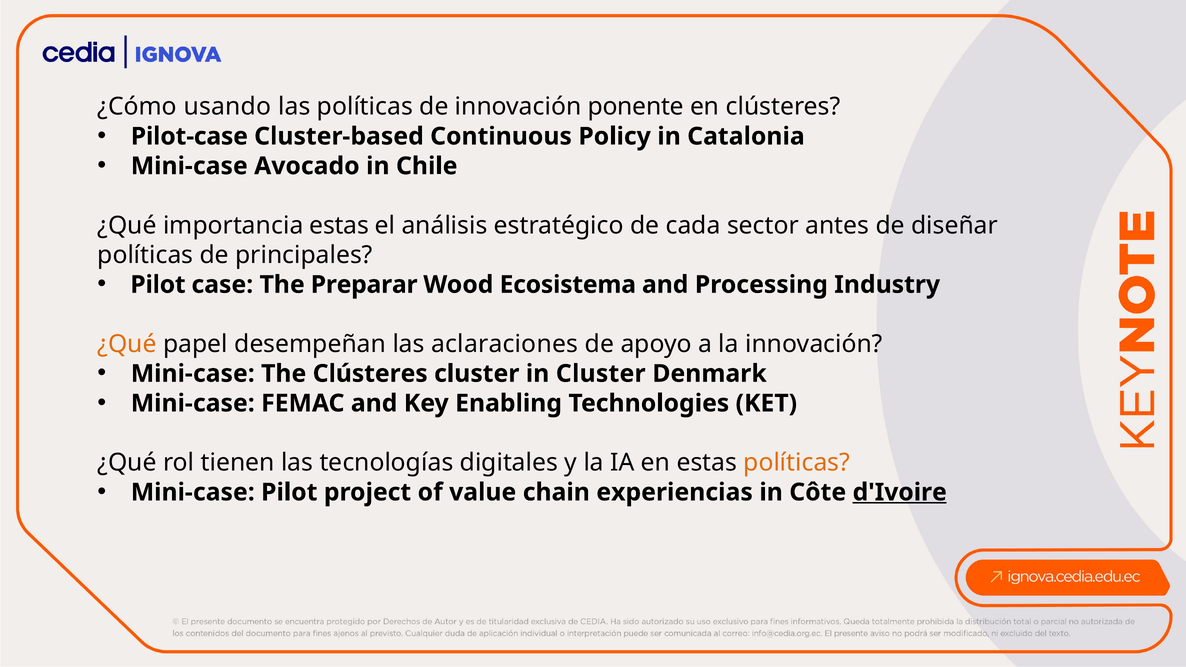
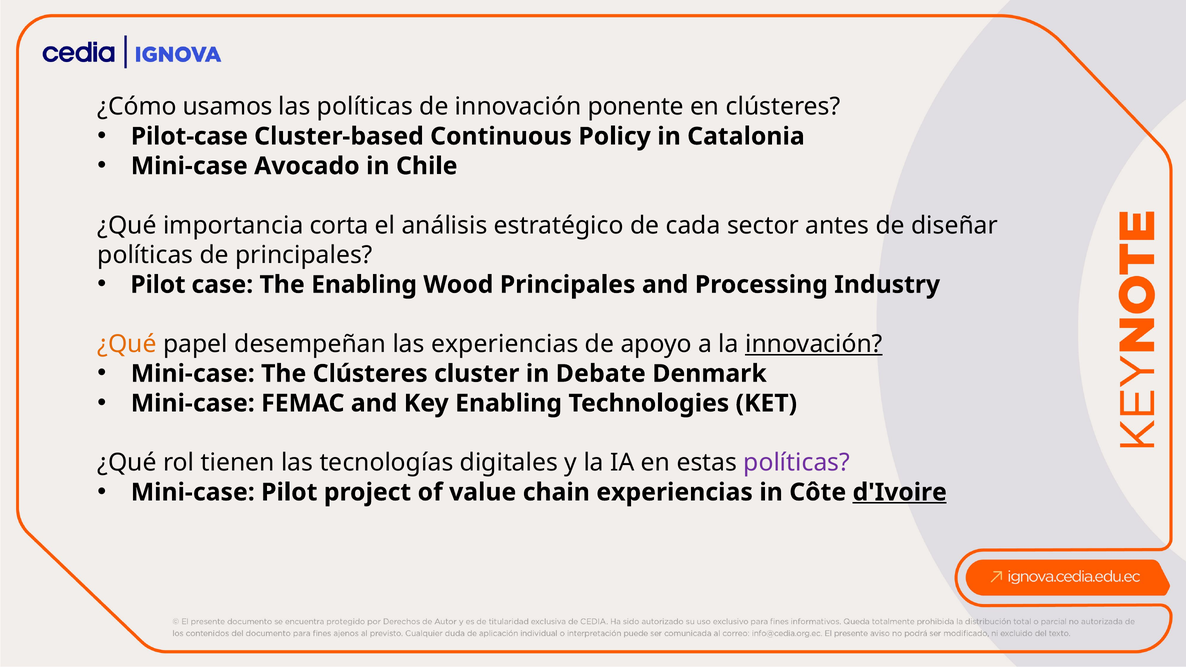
usando: usando -> usamos
importancia estas: estas -> corta
The Preparar: Preparar -> Enabling
Wood Ecosistema: Ecosistema -> Principales
las aclaraciones: aclaraciones -> experiencias
innovación at (814, 344) underline: none -> present
in Cluster: Cluster -> Debate
políticas at (797, 463) colour: orange -> purple
